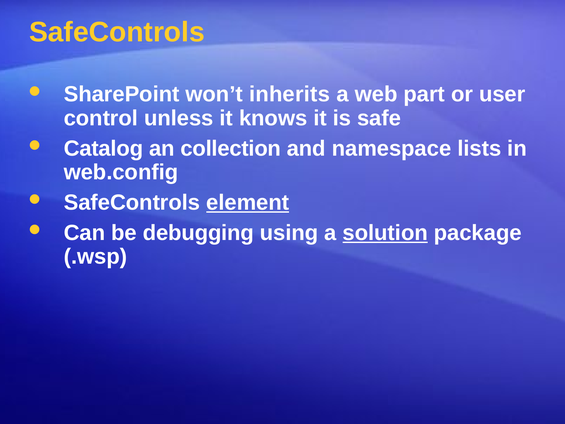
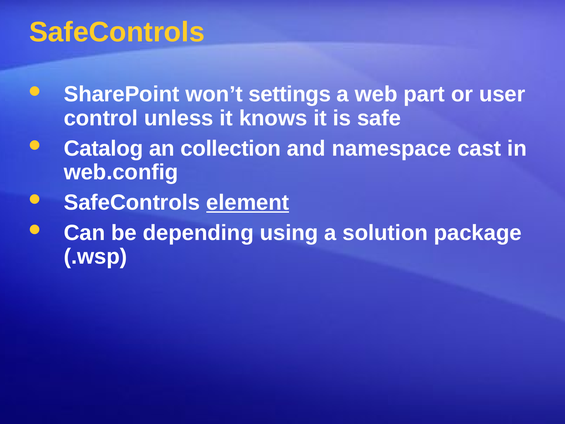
inherits: inherits -> settings
lists: lists -> cast
debugging: debugging -> depending
solution underline: present -> none
